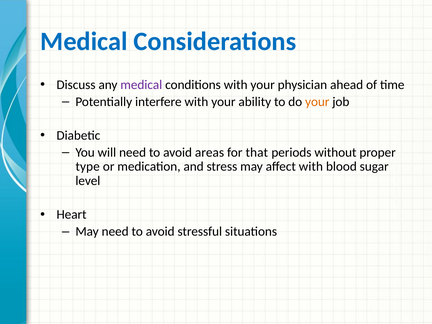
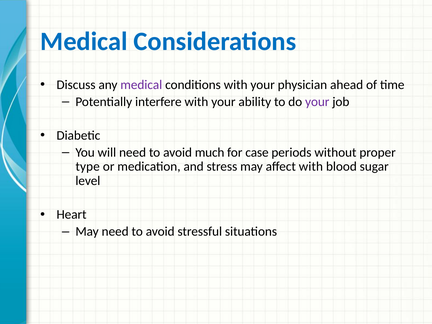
your at (317, 102) colour: orange -> purple
areas: areas -> much
that: that -> case
